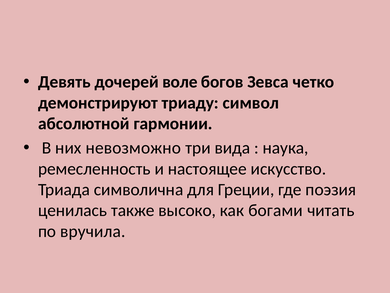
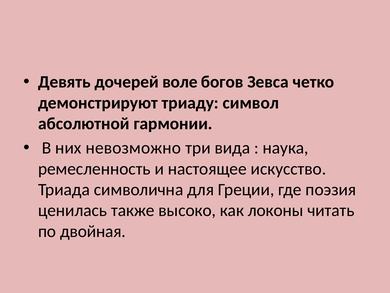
богами: богами -> локоны
вручила: вручила -> двойная
